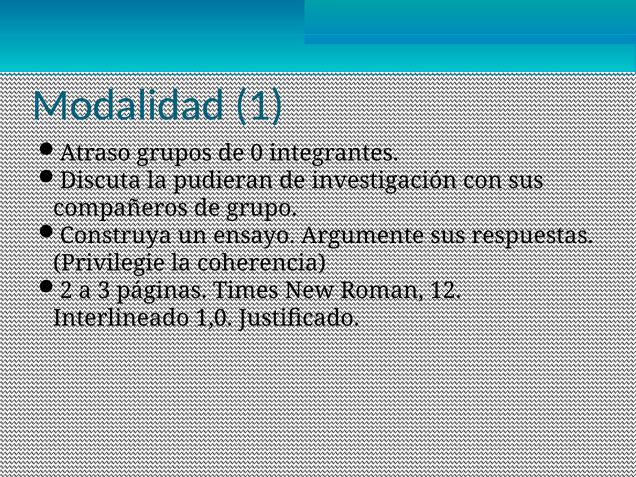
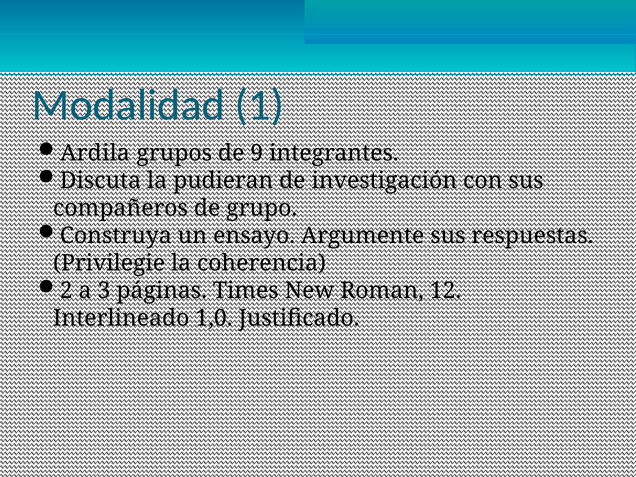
Atraso: Atraso -> Ardila
0: 0 -> 9
